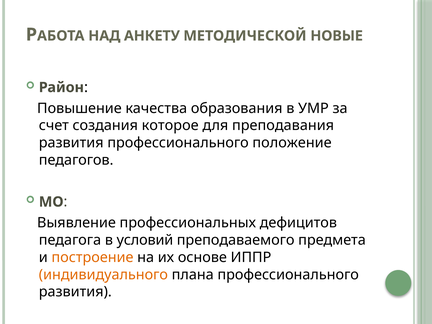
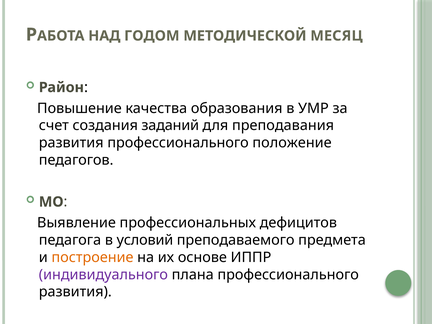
АНКЕТУ: АНКЕТУ -> ГОДОМ
НОВЫЕ: НОВЫЕ -> МЕСЯЦ
которое: которое -> заданий
индивидуального colour: orange -> purple
